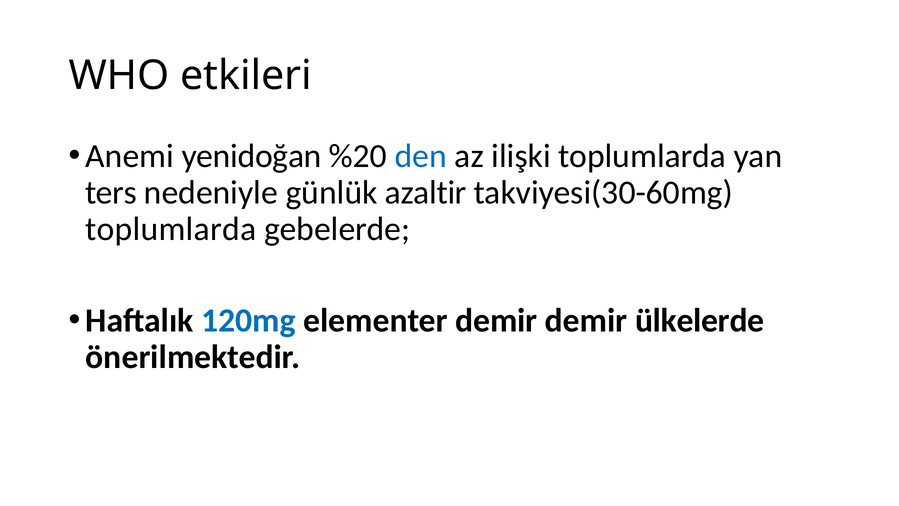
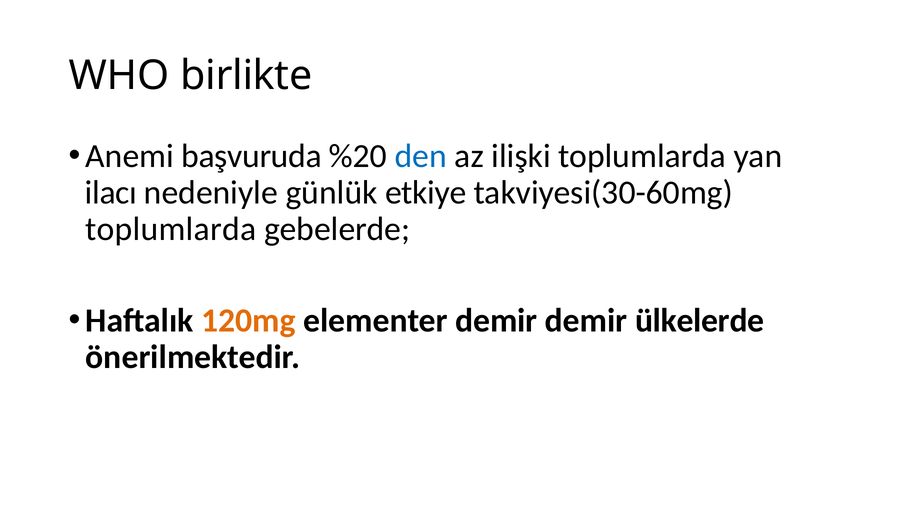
etkileri: etkileri -> birlikte
yenidoğan: yenidoğan -> başvuruda
ters: ters -> ilacı
azaltir: azaltir -> etkiye
120mg colour: blue -> orange
